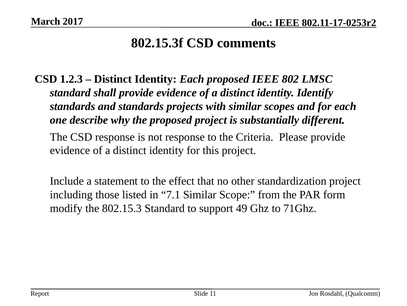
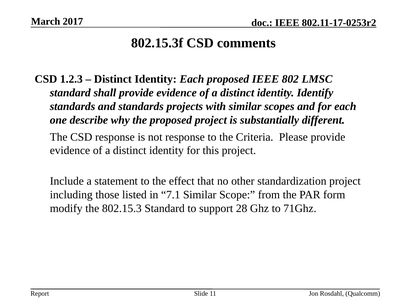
49: 49 -> 28
